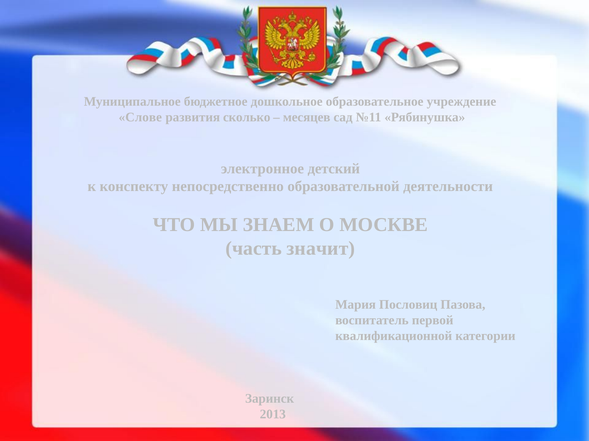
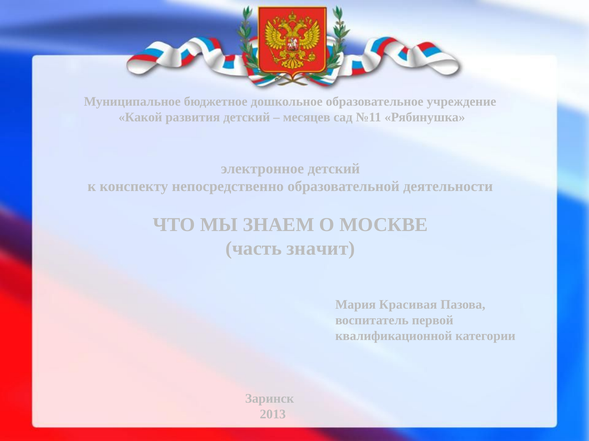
Слове: Слове -> Какой
развития сколько: сколько -> детский
Пословиц: Пословиц -> Красивая
